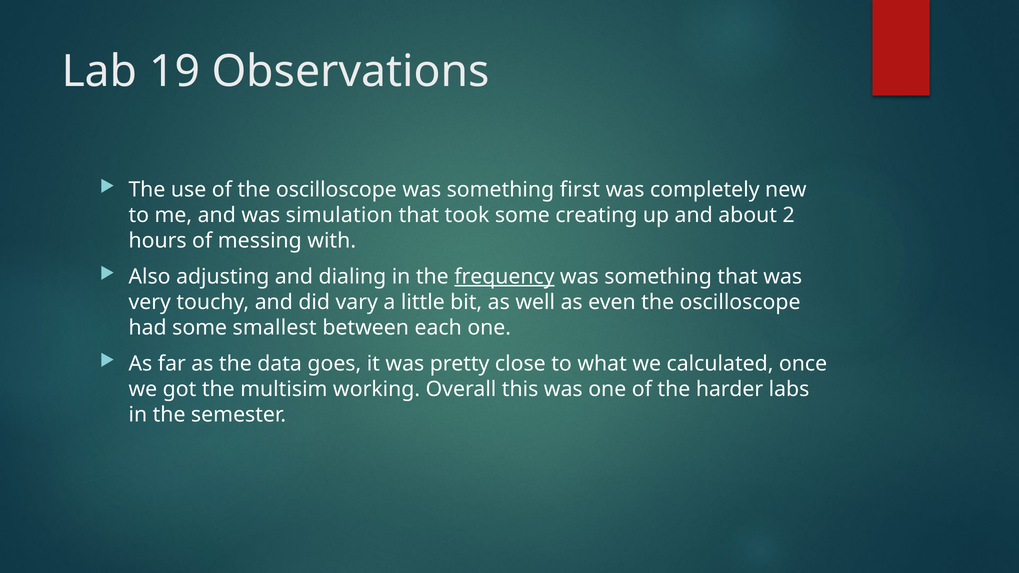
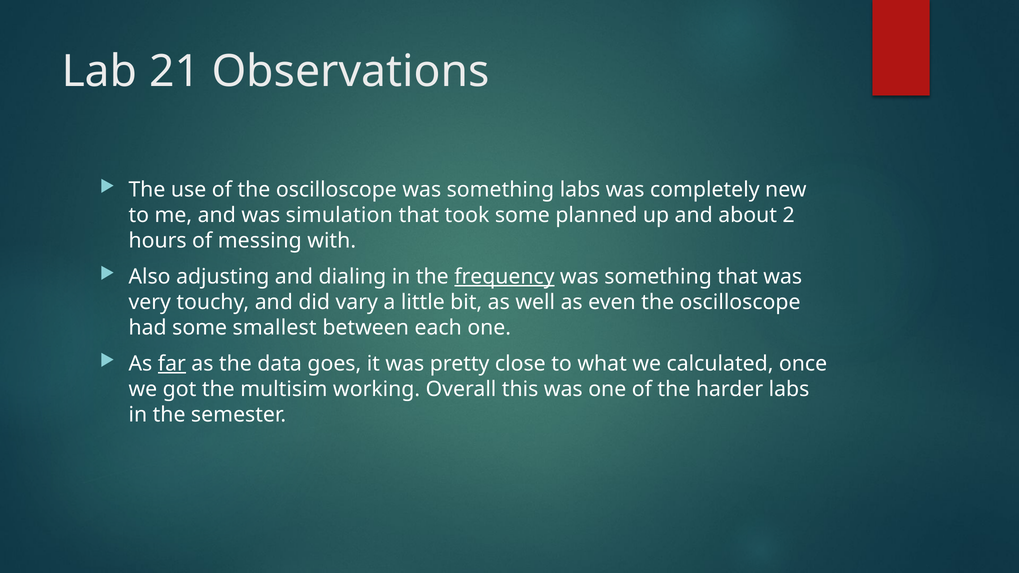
19: 19 -> 21
something first: first -> labs
creating: creating -> planned
far underline: none -> present
